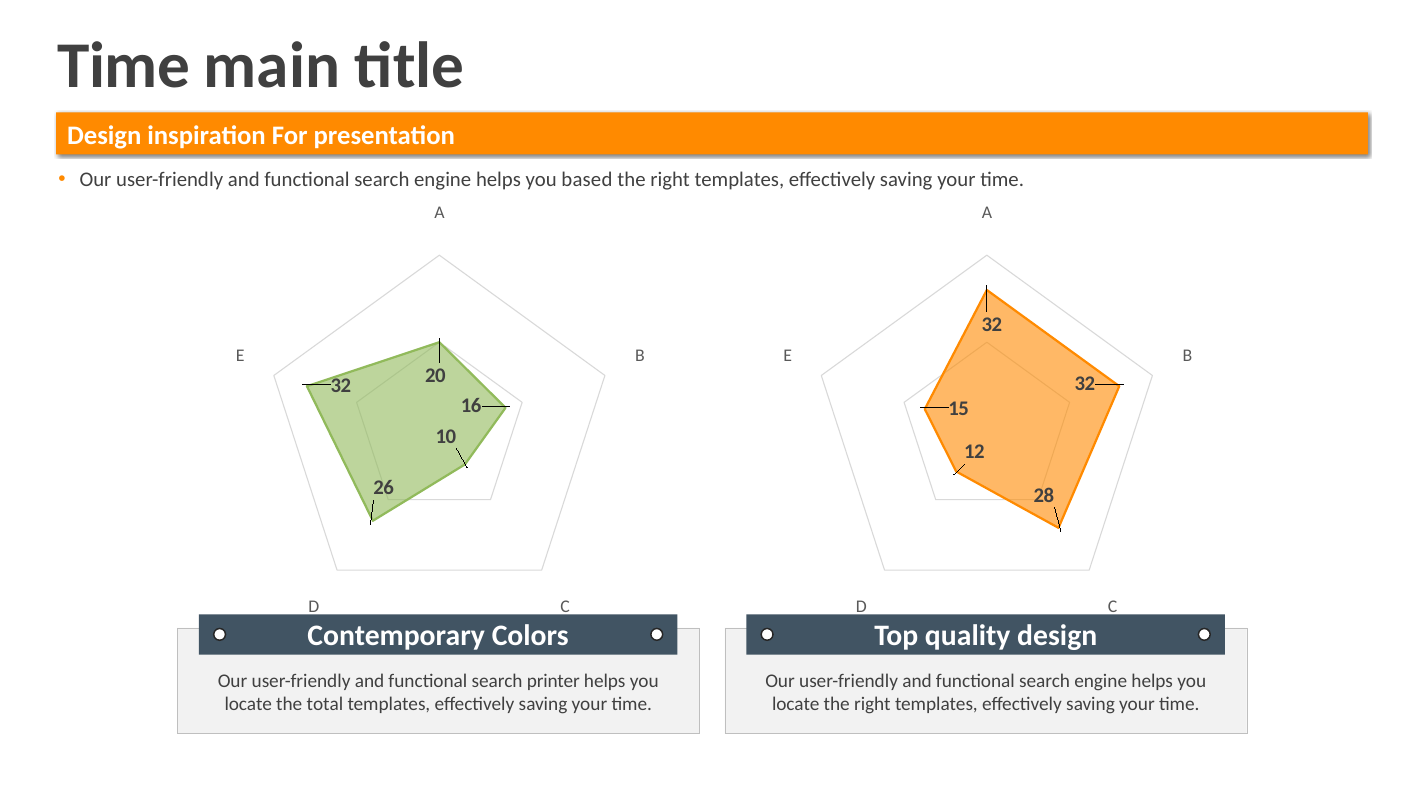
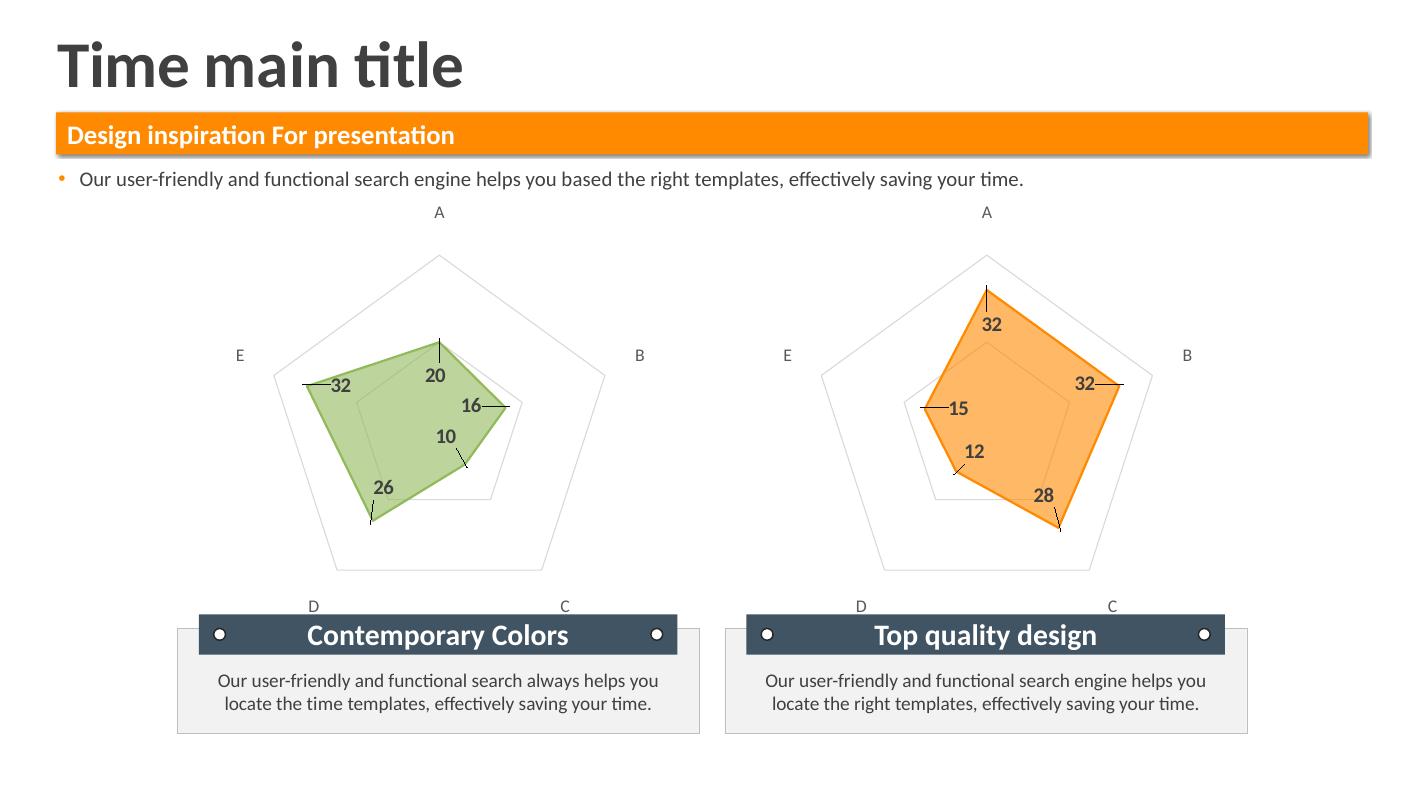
printer: printer -> always
the total: total -> time
